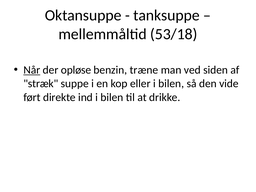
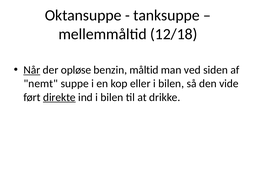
53/18: 53/18 -> 12/18
træne: træne -> måltid
stræk: stræk -> nemt
direkte underline: none -> present
